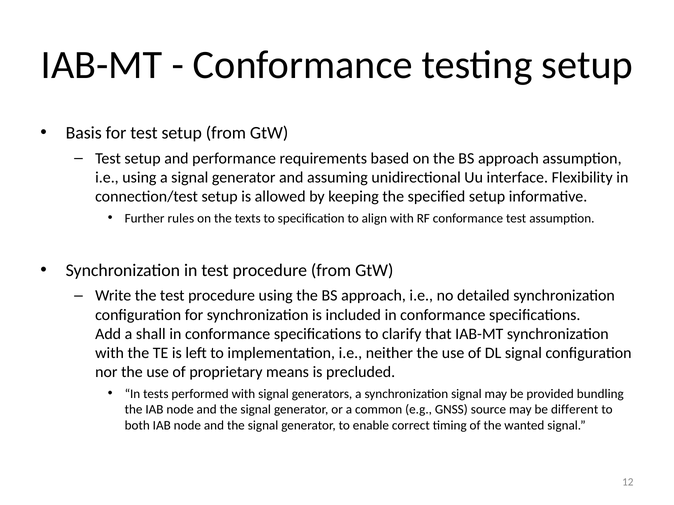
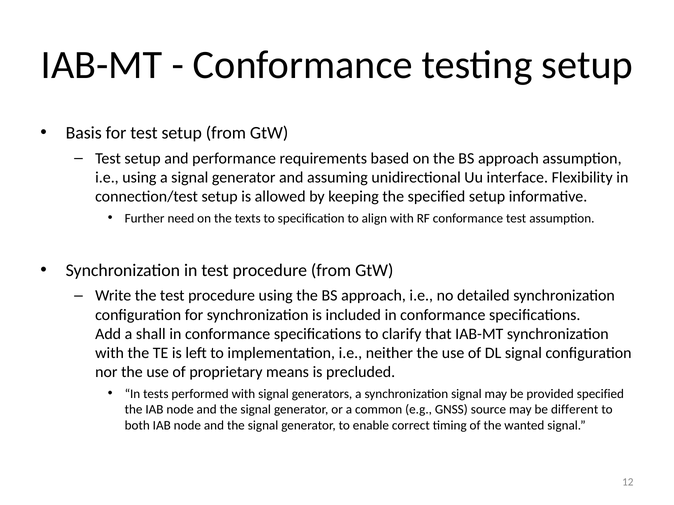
rules: rules -> need
provided bundling: bundling -> specified
